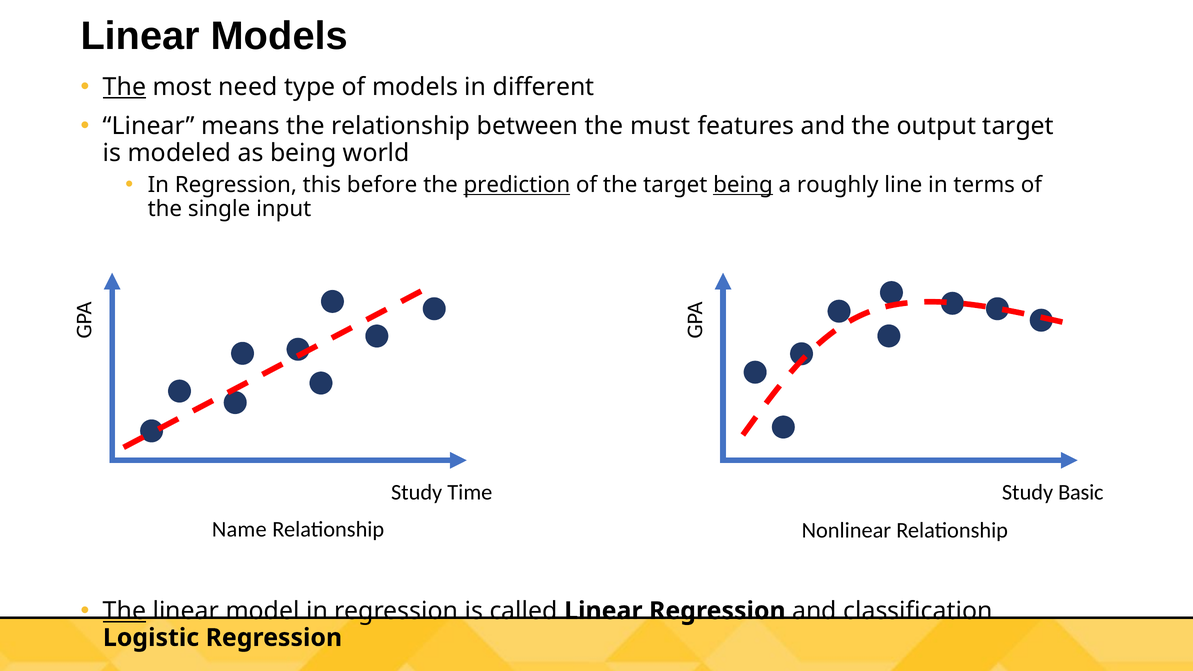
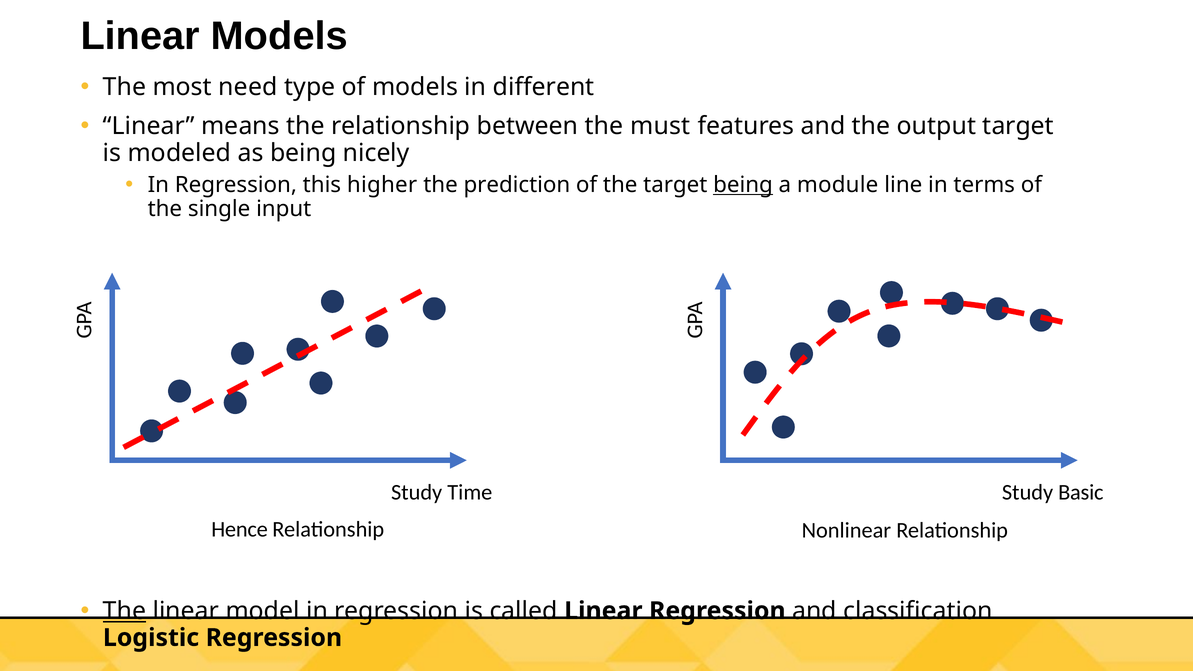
The at (125, 87) underline: present -> none
world: world -> nicely
before: before -> higher
prediction underline: present -> none
roughly: roughly -> module
Name: Name -> Hence
